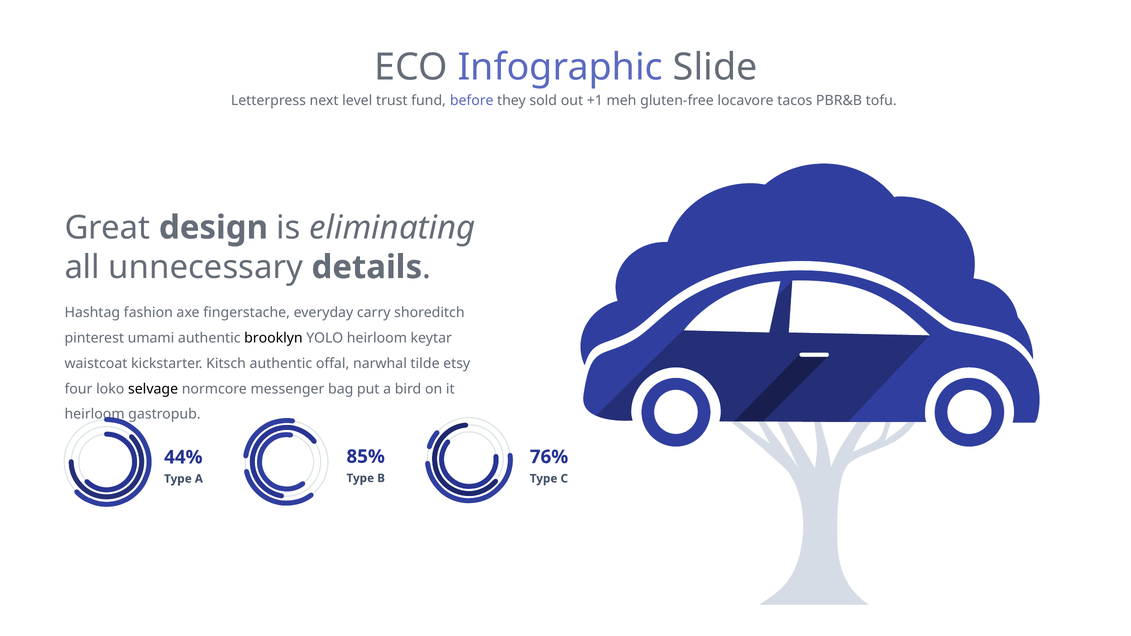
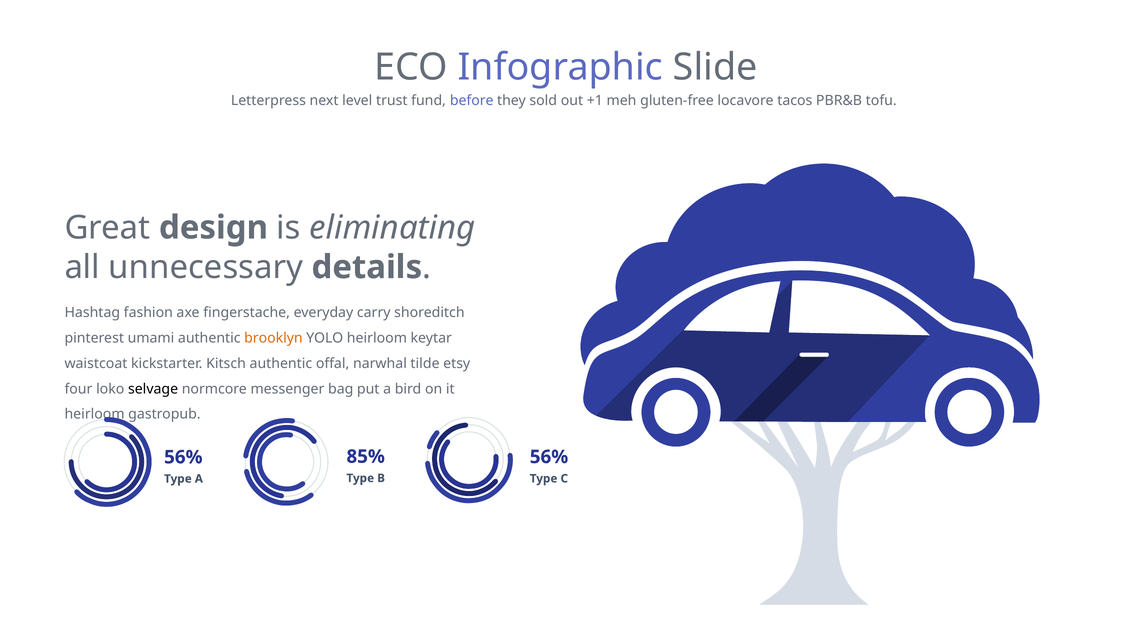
brooklyn colour: black -> orange
76% at (549, 457): 76% -> 56%
44% at (183, 457): 44% -> 56%
